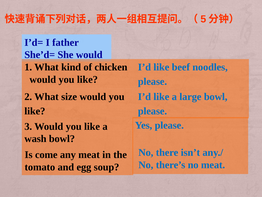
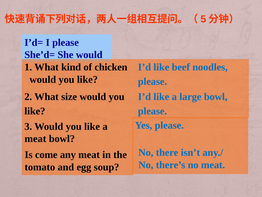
I father: father -> please
wash at (35, 138): wash -> meat
